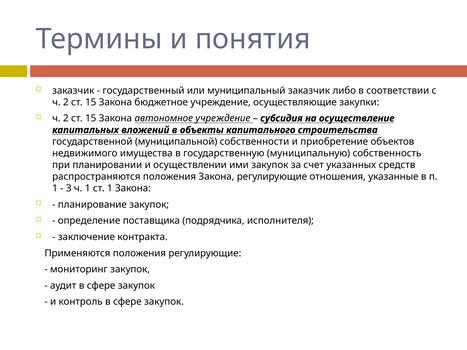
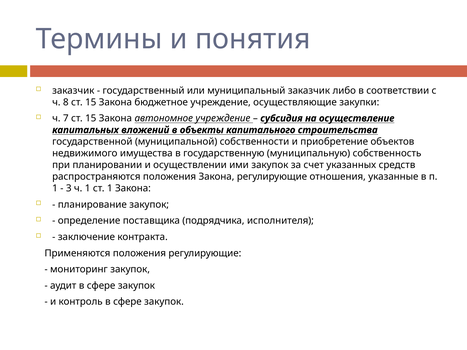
2 at (66, 102): 2 -> 8
2 at (66, 118): 2 -> 7
